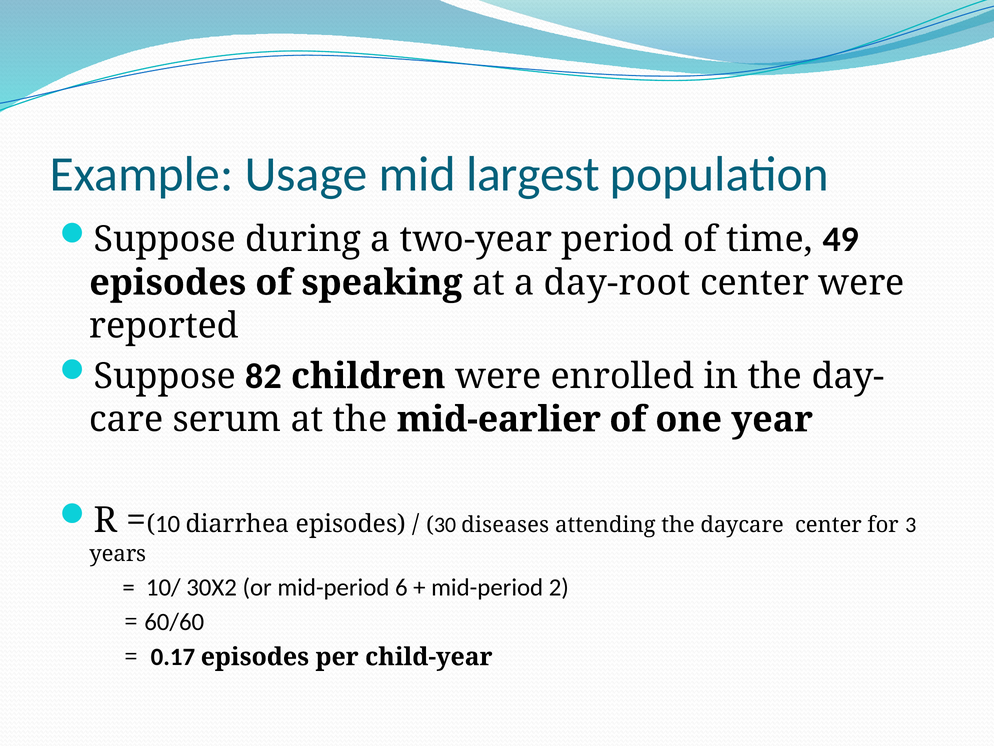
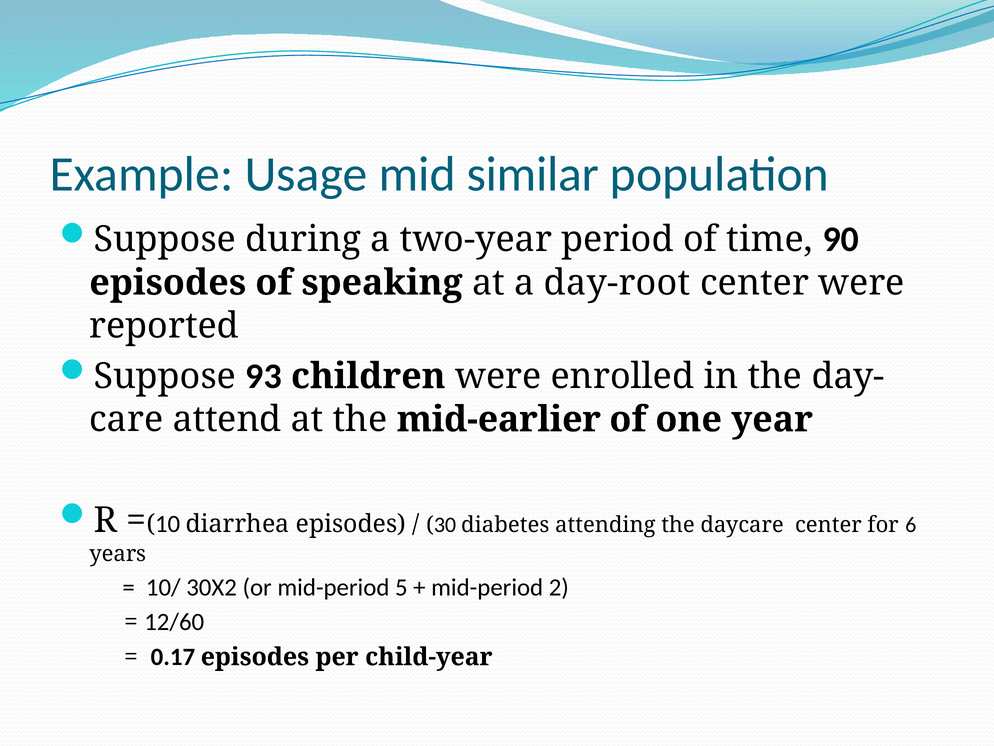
largest: largest -> similar
49: 49 -> 90
82: 82 -> 93
serum: serum -> attend
diseases: diseases -> diabetes
3: 3 -> 6
6: 6 -> 5
60/60: 60/60 -> 12/60
